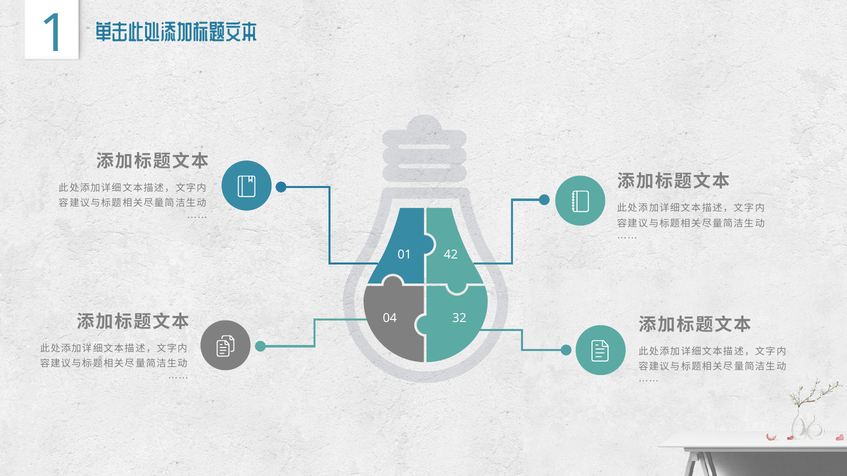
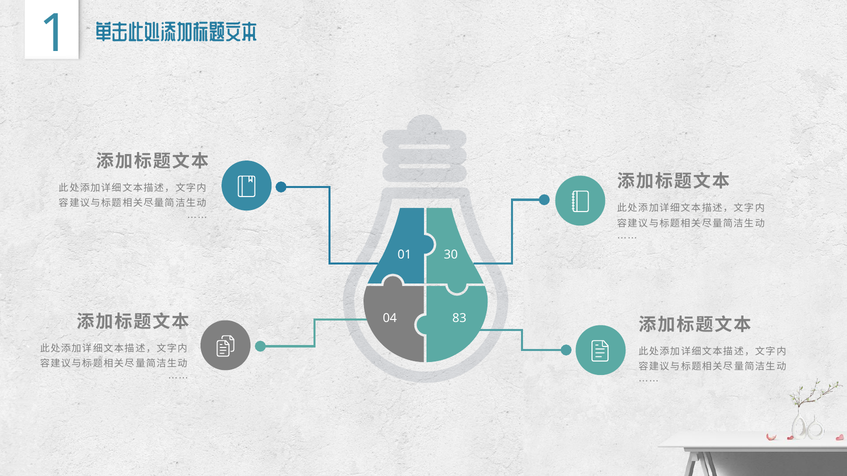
42: 42 -> 30
32: 32 -> 83
